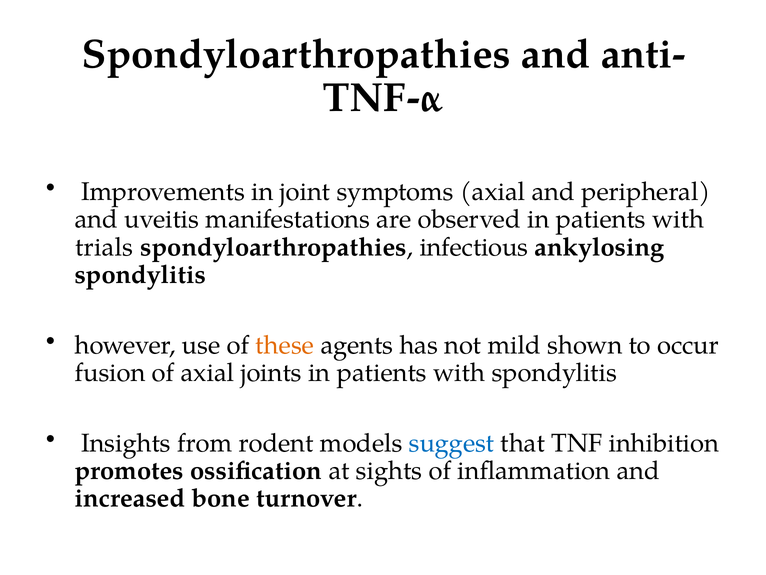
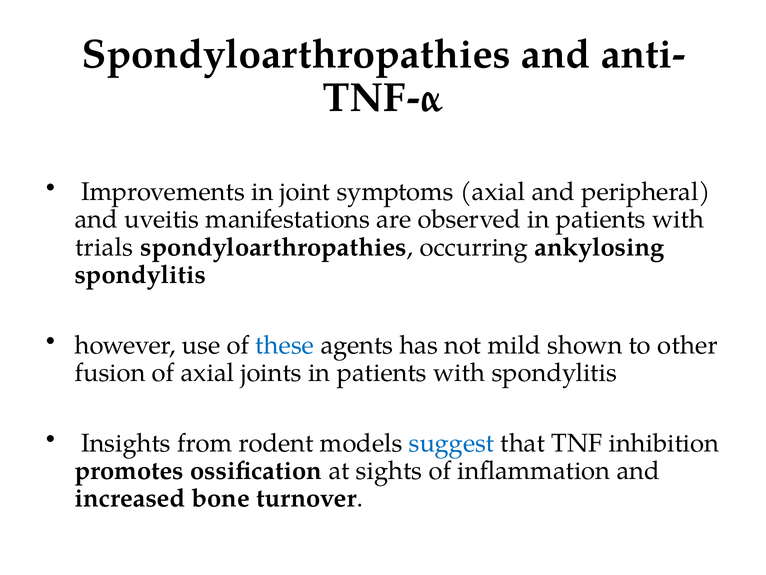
infectious: infectious -> occurring
these colour: orange -> blue
occur: occur -> other
